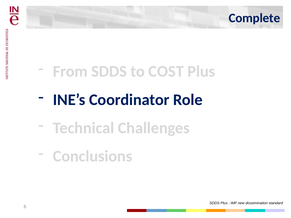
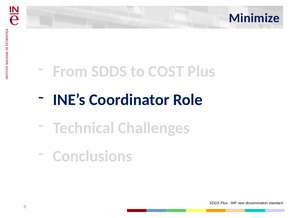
Complete: Complete -> Minimize
